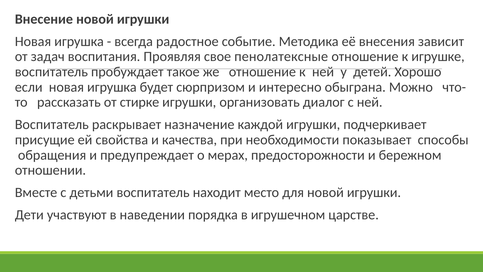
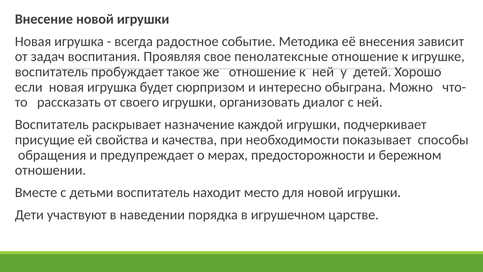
стирке: стирке -> своего
